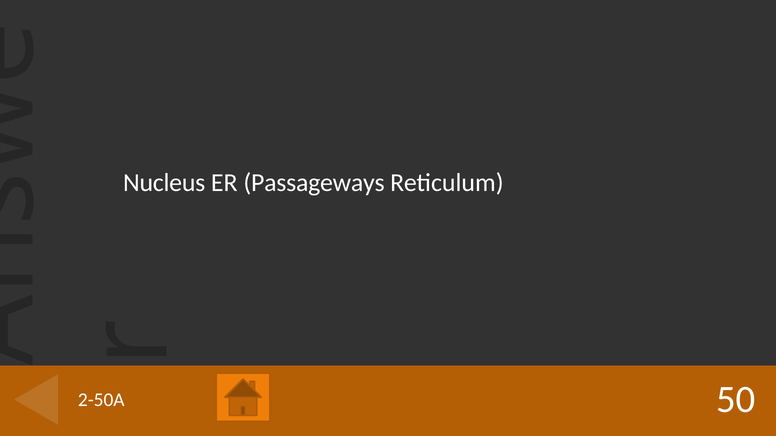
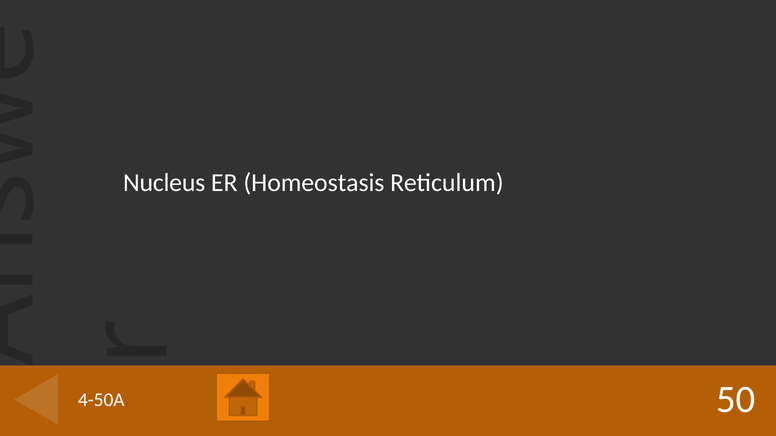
Passageways: Passageways -> Homeostasis
2-50A: 2-50A -> 4-50A
